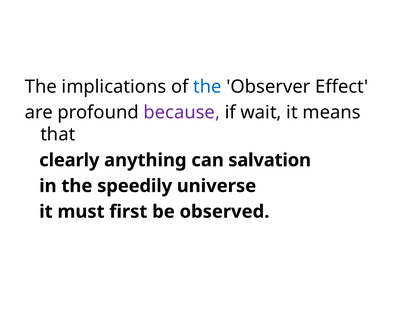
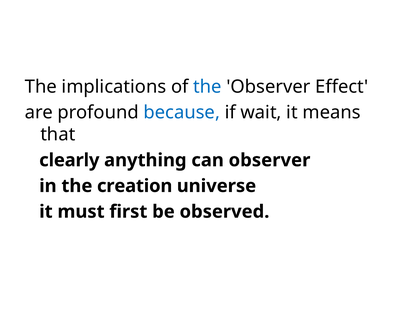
because colour: purple -> blue
can salvation: salvation -> observer
speedily: speedily -> creation
